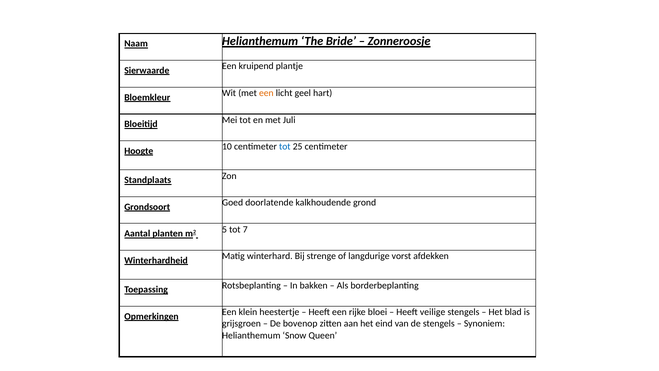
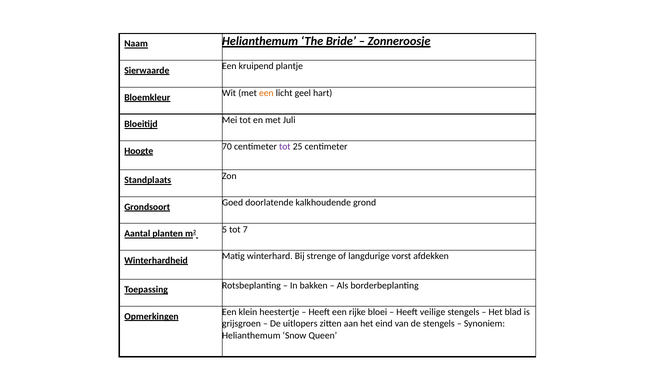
10: 10 -> 70
tot at (285, 147) colour: blue -> purple
bovenop: bovenop -> uitlopers
